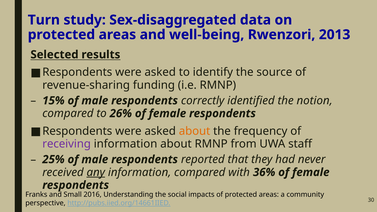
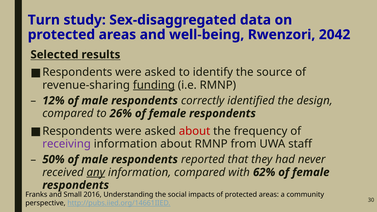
2013: 2013 -> 2042
funding underline: none -> present
15%: 15% -> 12%
notion: notion -> design
about at (195, 131) colour: orange -> red
25%: 25% -> 50%
36%: 36% -> 62%
